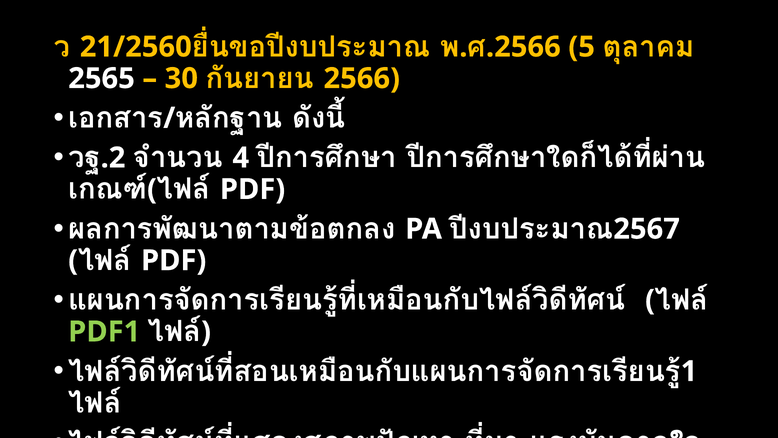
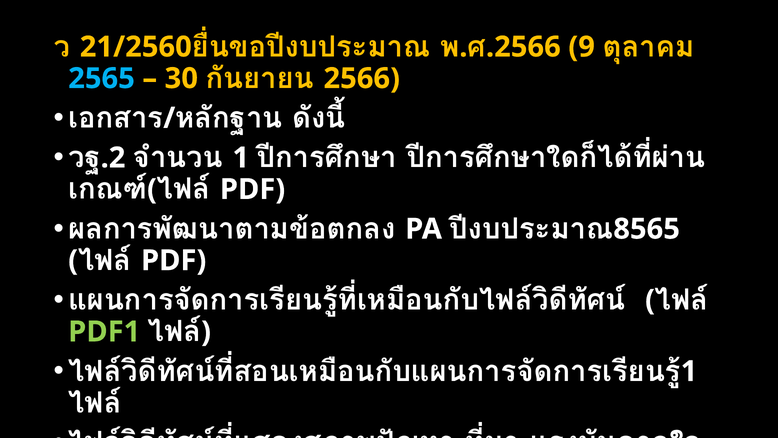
5: 5 -> 9
2565 colour: white -> light blue
4 at (241, 158): 4 -> 1
2567: 2567 -> 8565
